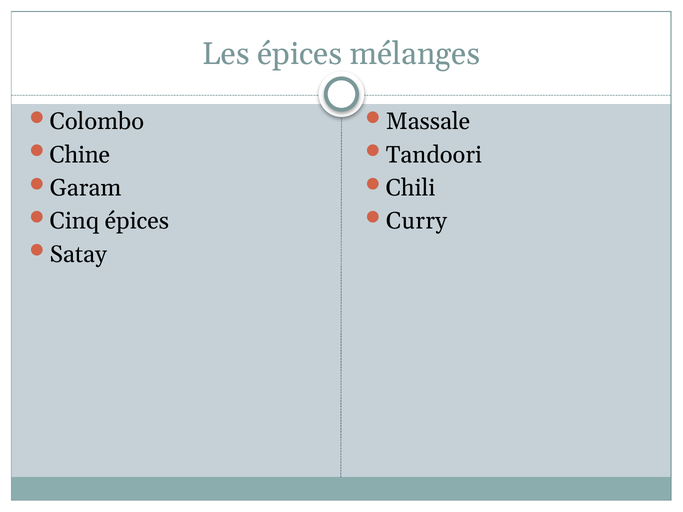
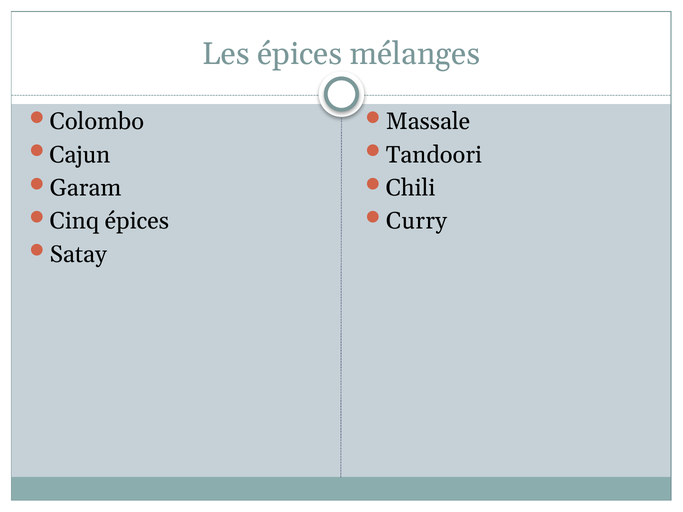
Chine: Chine -> Cajun
